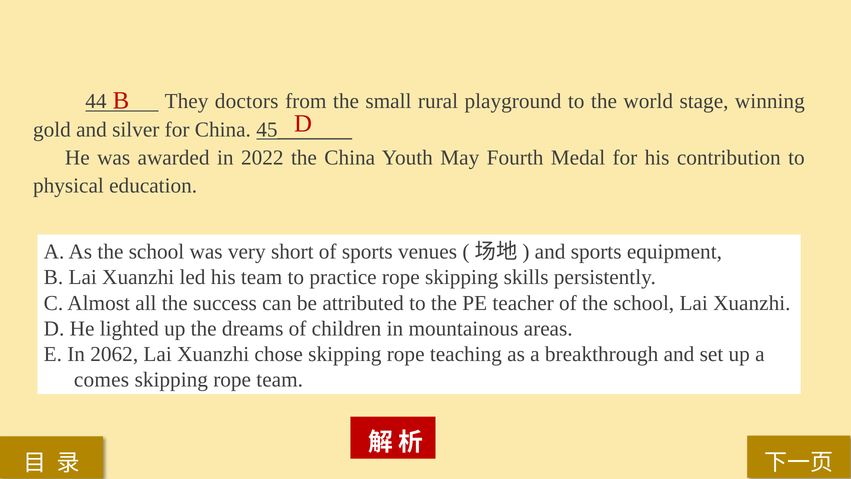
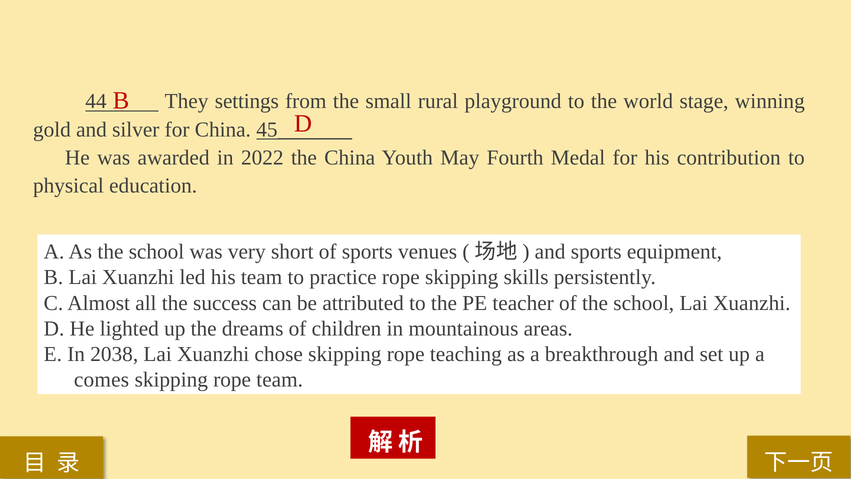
doctors: doctors -> settings
2062: 2062 -> 2038
